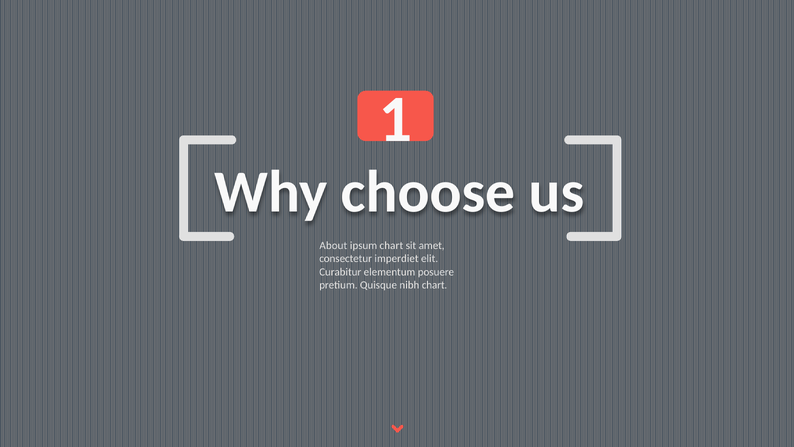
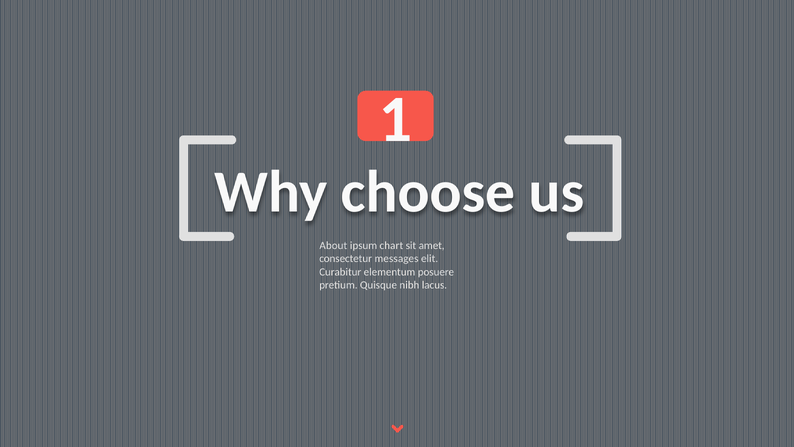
imperdiet: imperdiet -> messages
nibh chart: chart -> lacus
